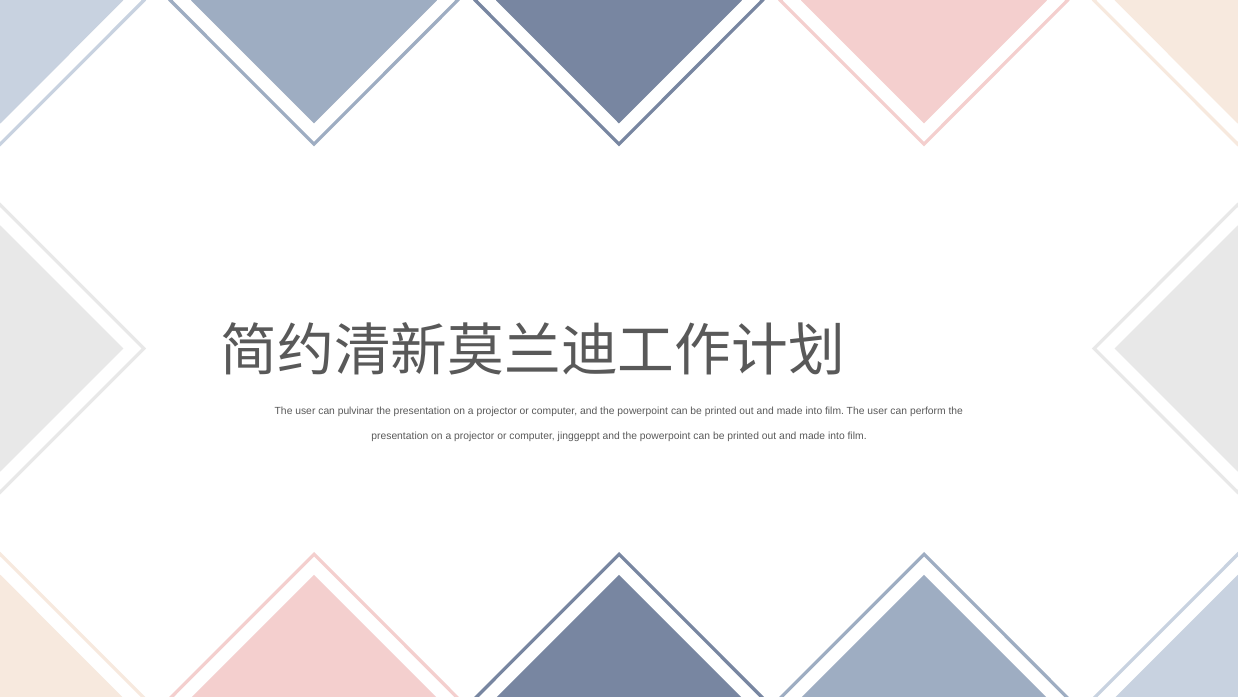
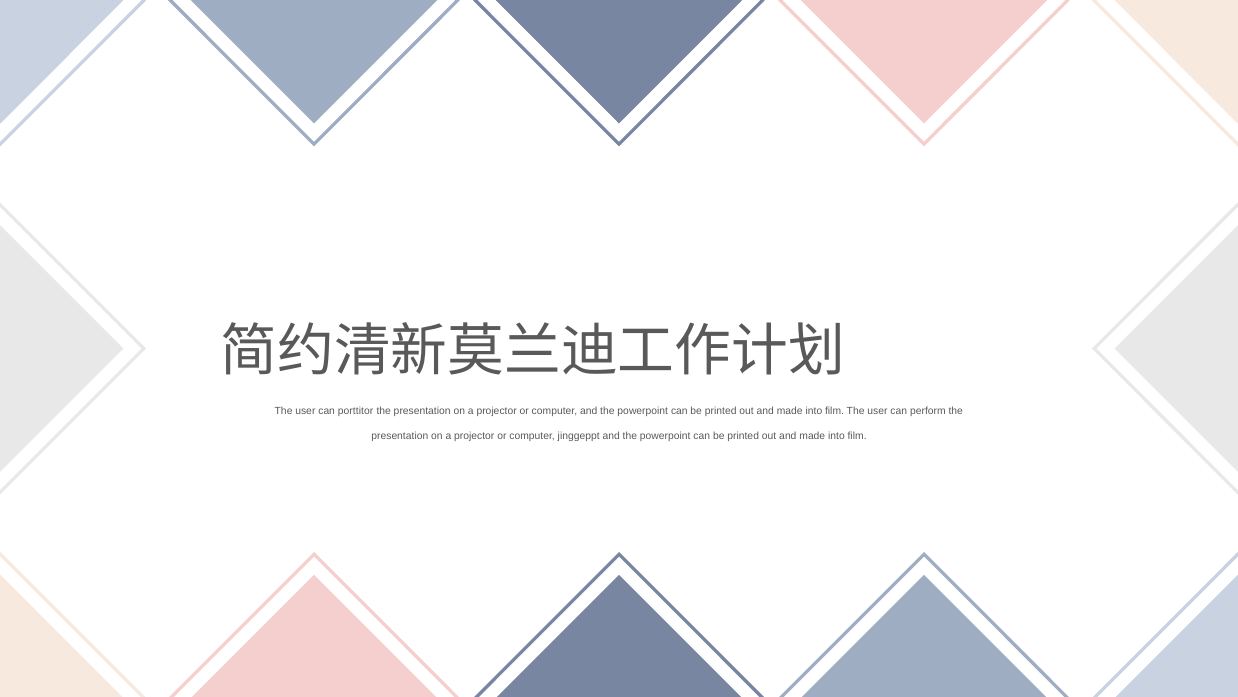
pulvinar: pulvinar -> porttitor
